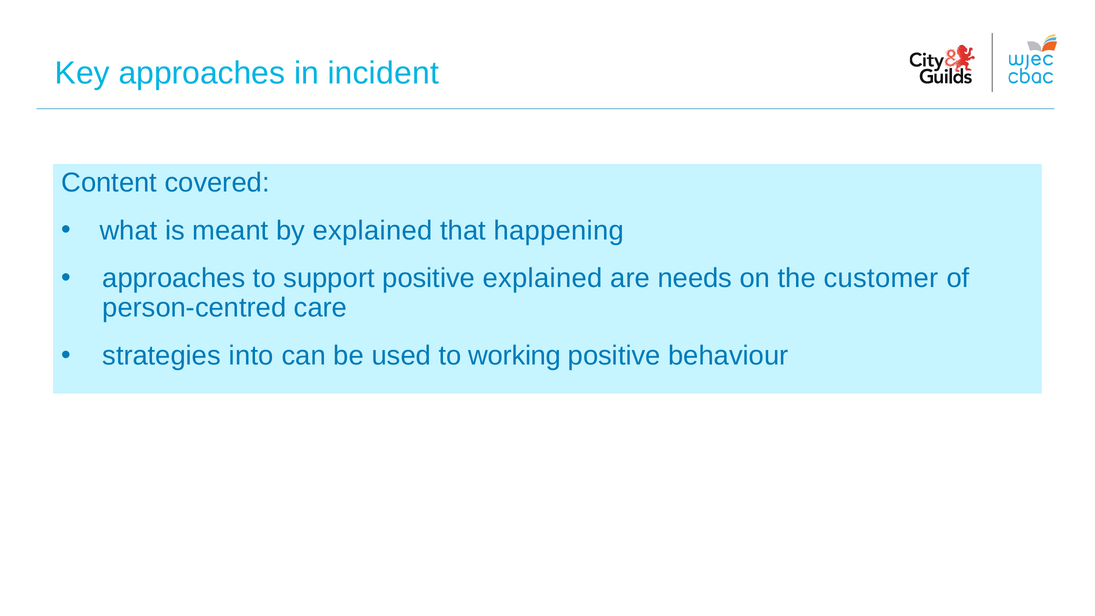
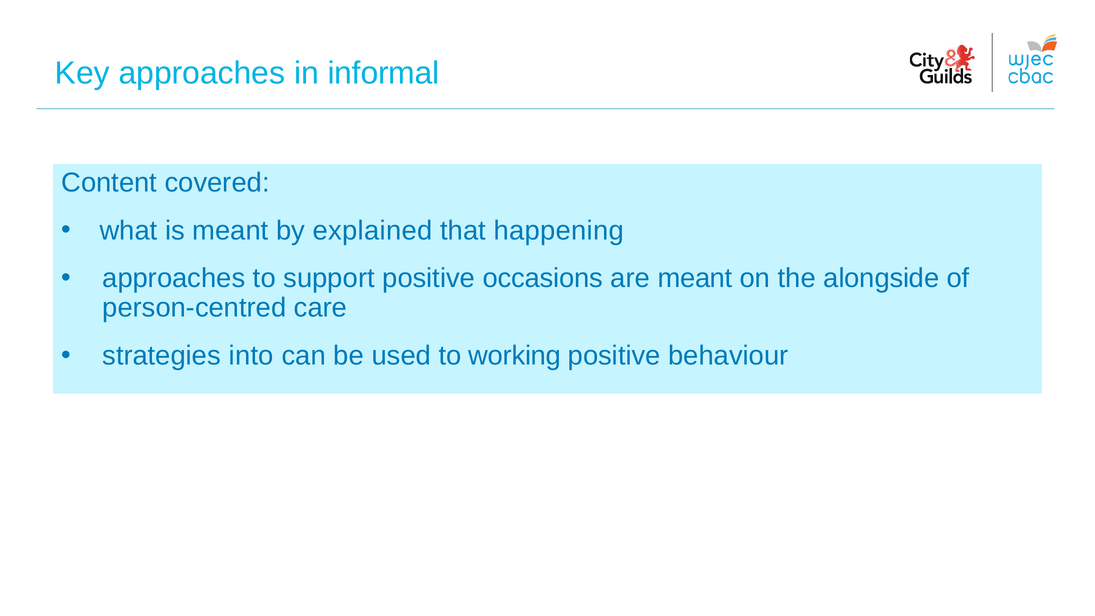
incident: incident -> informal
positive explained: explained -> occasions
are needs: needs -> meant
customer: customer -> alongside
